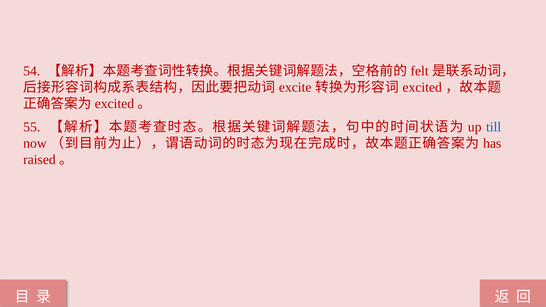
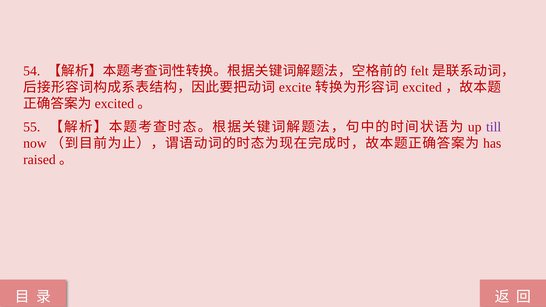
till colour: blue -> purple
